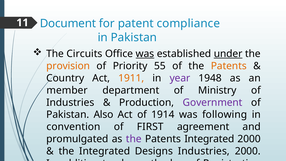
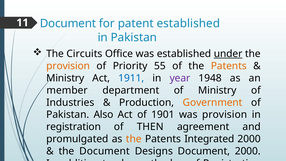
patent compliance: compliance -> established
was at (145, 54) underline: present -> none
Country at (65, 78): Country -> Ministry
1911 colour: orange -> blue
Government colour: purple -> orange
1914: 1914 -> 1901
was following: following -> provision
convention at (73, 127): convention -> registration
FIRST: FIRST -> THEN
the at (134, 139) colour: purple -> orange
the Integrated: Integrated -> Document
Designs Industries: Industries -> Document
